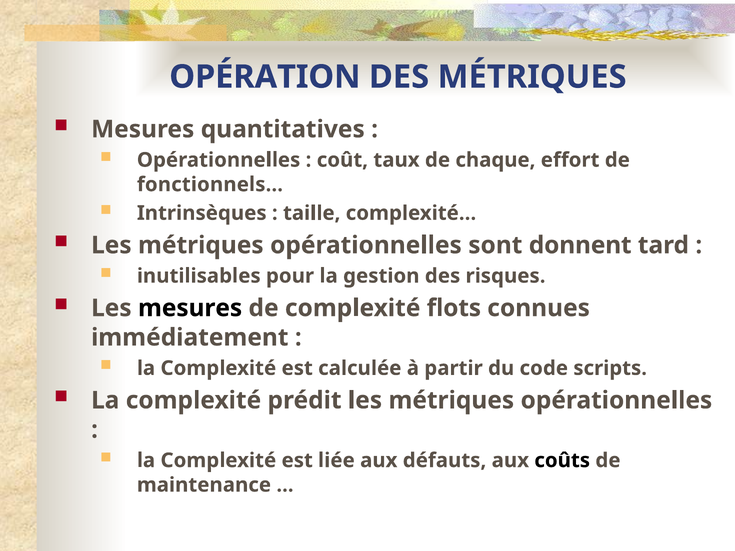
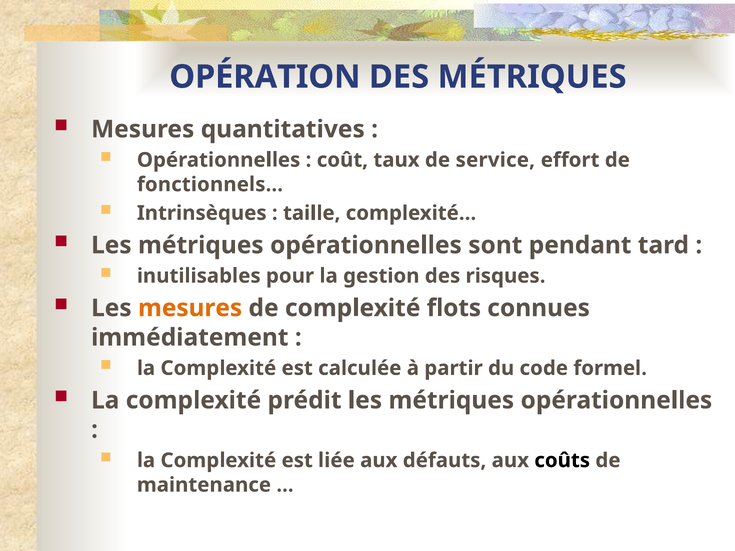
chaque: chaque -> service
donnent: donnent -> pendant
mesures at (190, 308) colour: black -> orange
scripts: scripts -> formel
